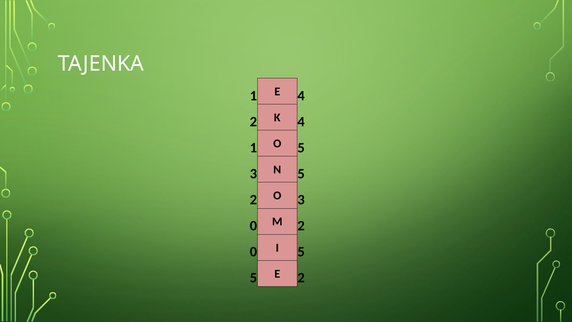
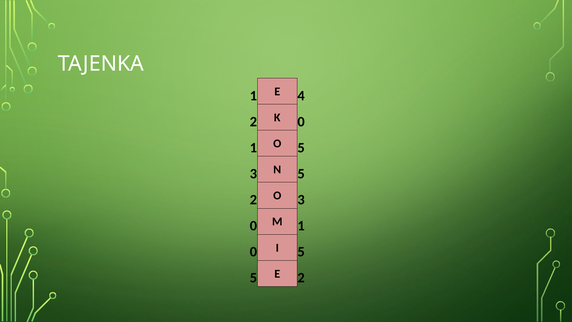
K 4: 4 -> 0
M 2: 2 -> 1
